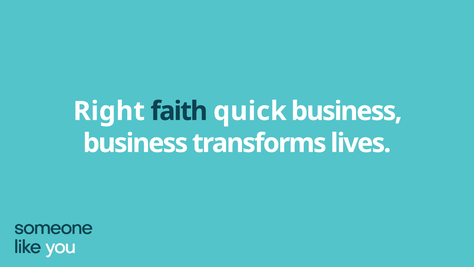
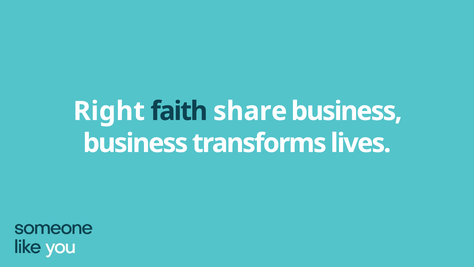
quick: quick -> share
